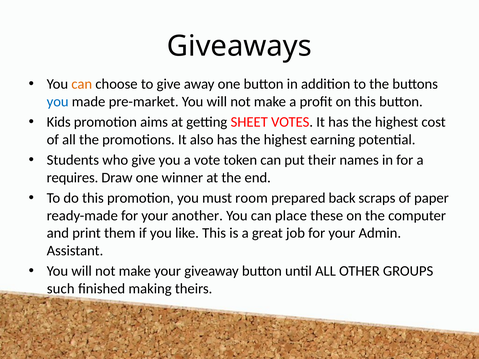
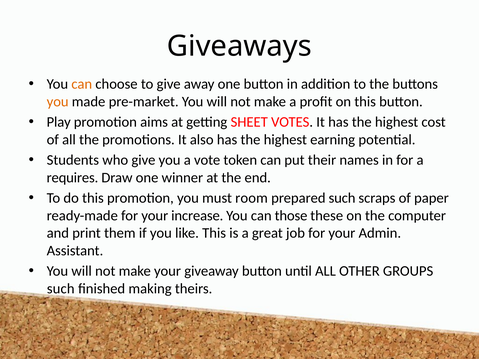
you at (58, 102) colour: blue -> orange
Kids: Kids -> Play
prepared back: back -> such
another: another -> increase
place: place -> those
